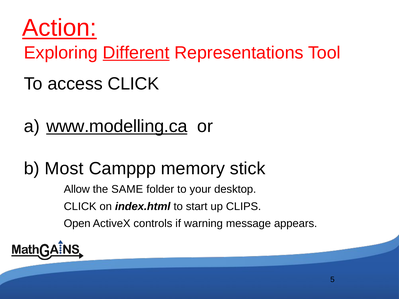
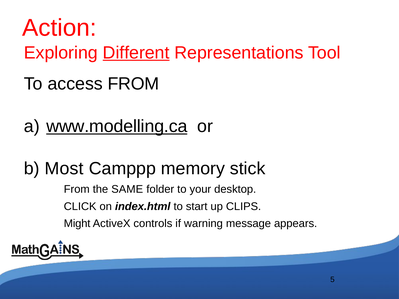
Action underline: present -> none
access CLICK: CLICK -> FROM
Allow at (77, 189): Allow -> From
Open: Open -> Might
